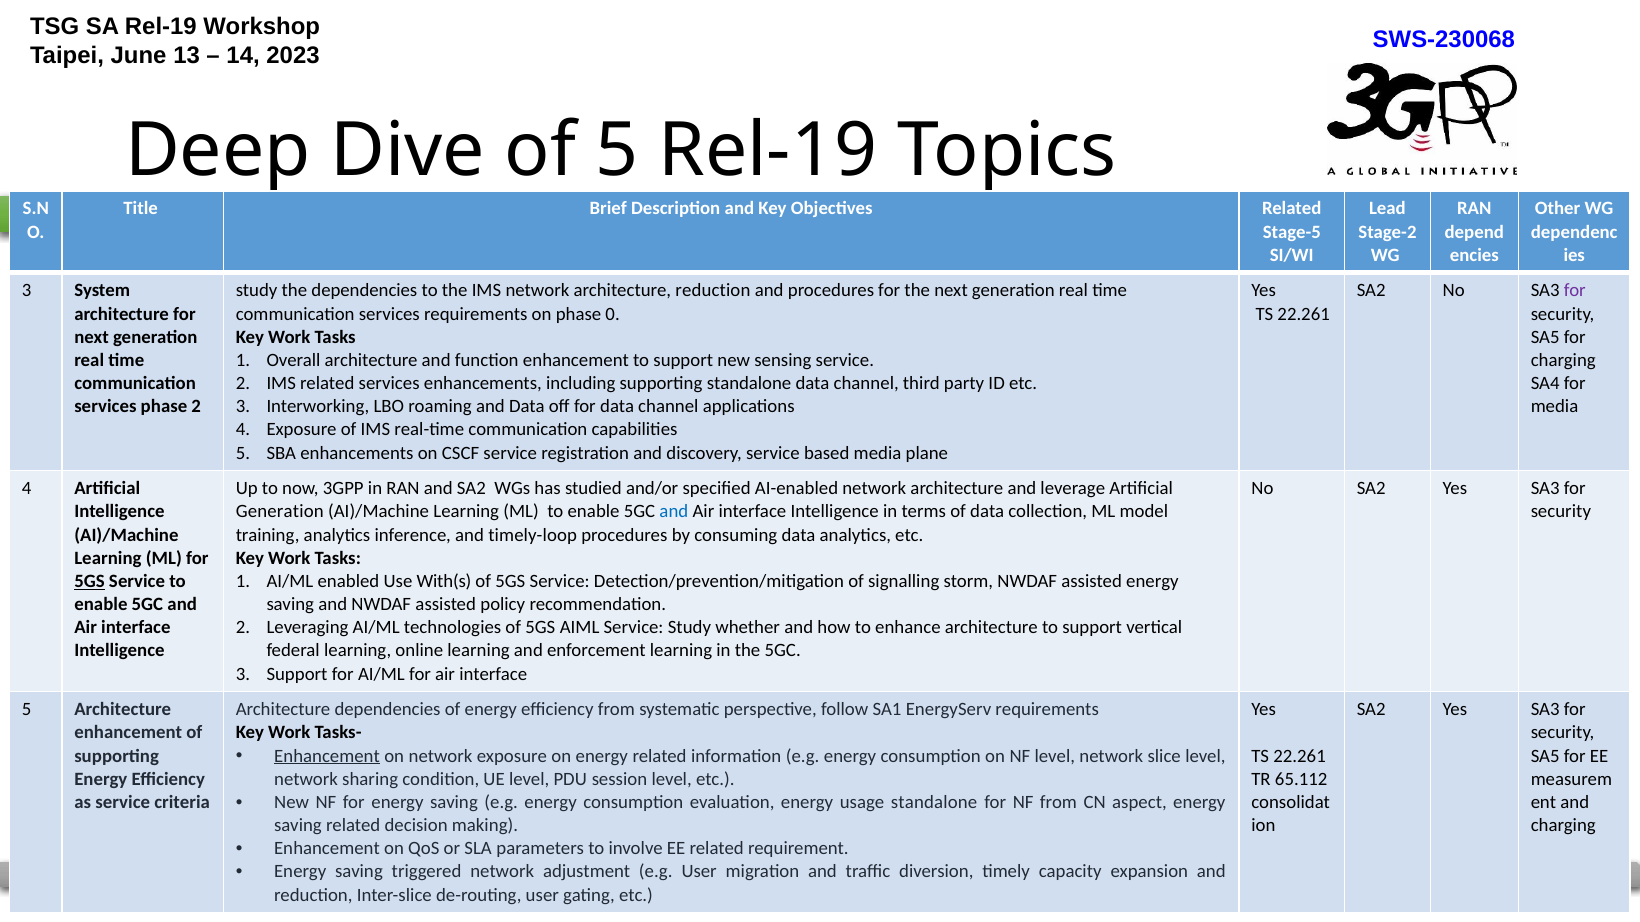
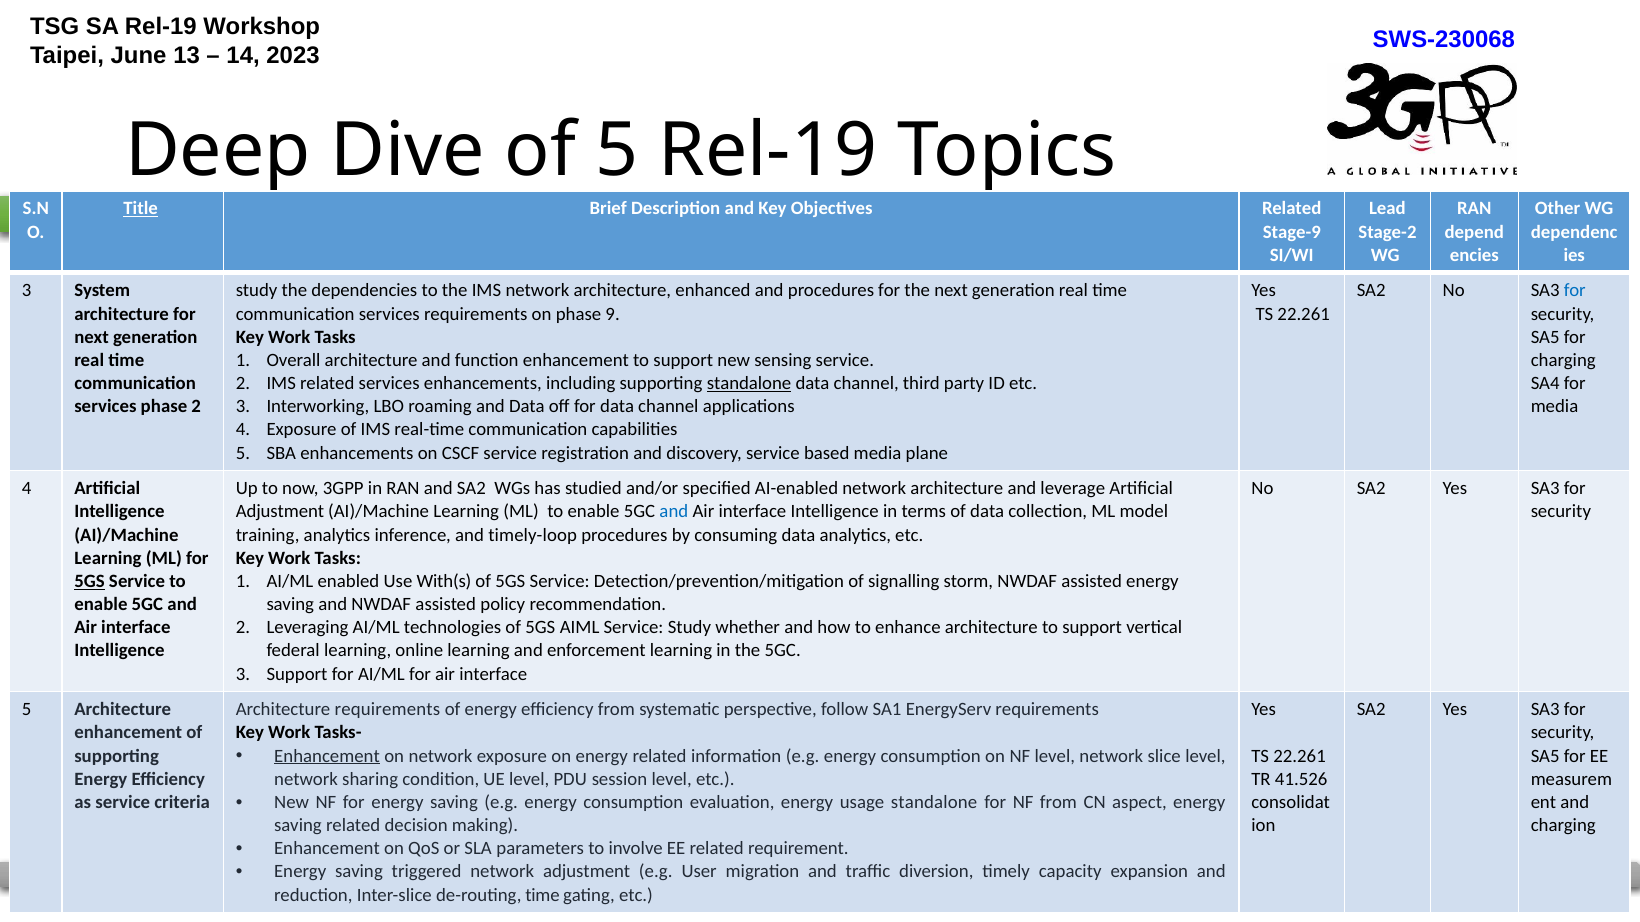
Title underline: none -> present
Stage-5: Stage-5 -> Stage-9
architecture reduction: reduction -> enhanced
for at (1575, 291) colour: purple -> blue
0: 0 -> 9
standalone at (749, 384) underline: none -> present
Generation at (280, 512): Generation -> Adjustment
Architecture dependencies: dependencies -> requirements
65.112: 65.112 -> 41.526
de-routing user: user -> time
